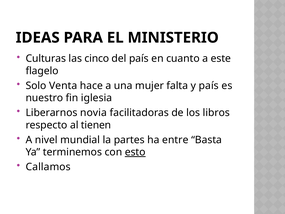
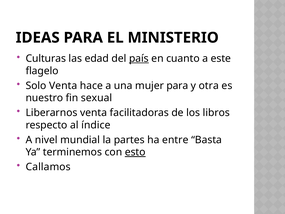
cinco: cinco -> edad
país at (139, 58) underline: none -> present
mujer falta: falta -> para
y país: país -> otra
iglesia: iglesia -> sexual
Liberarnos novia: novia -> venta
tienen: tienen -> índice
